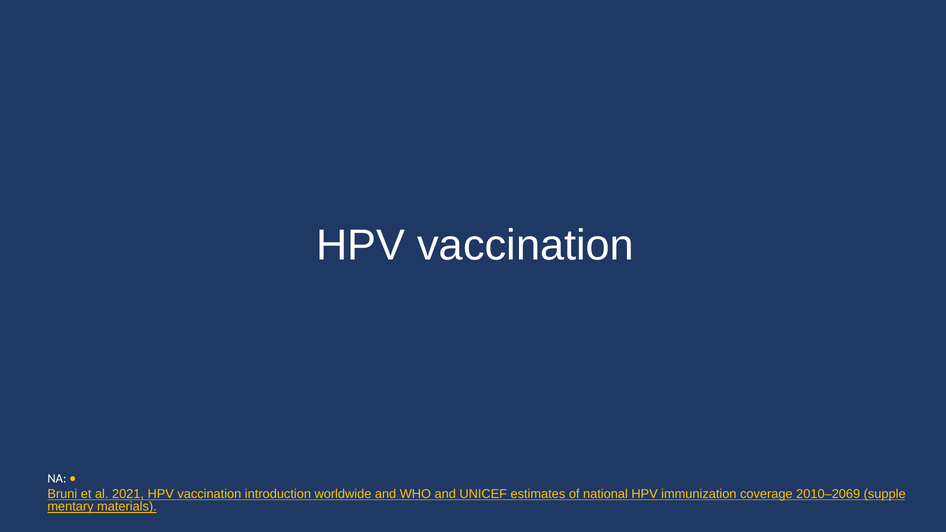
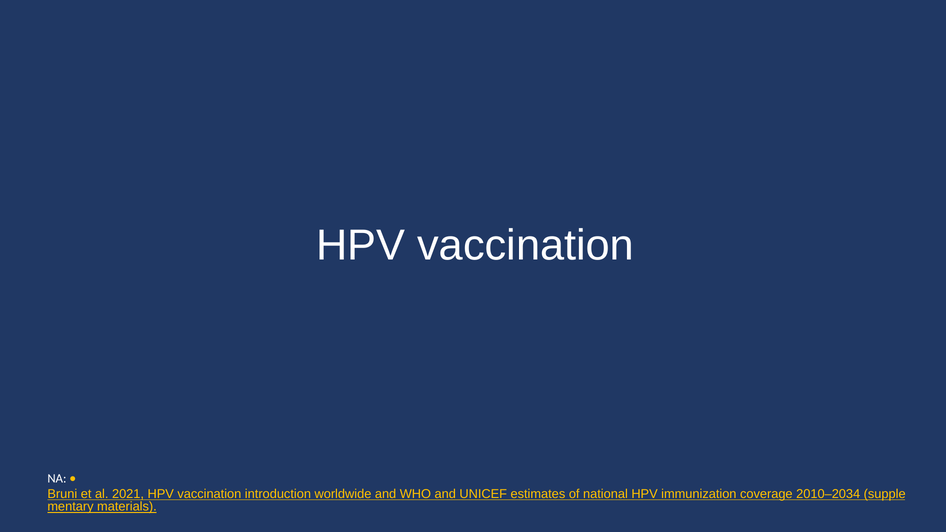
2010–2069: 2010–2069 -> 2010–2034
